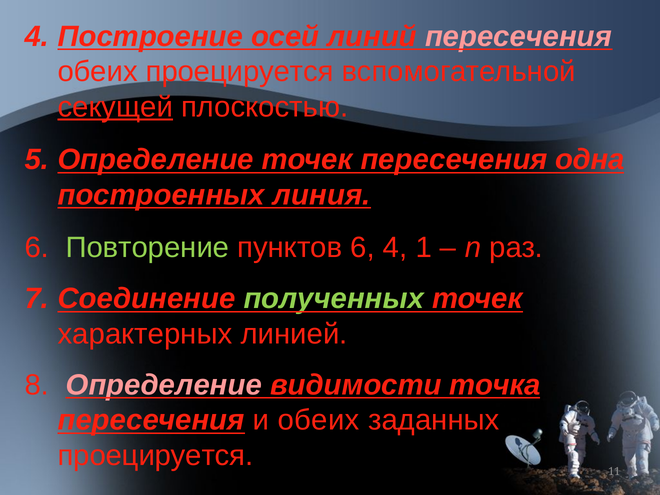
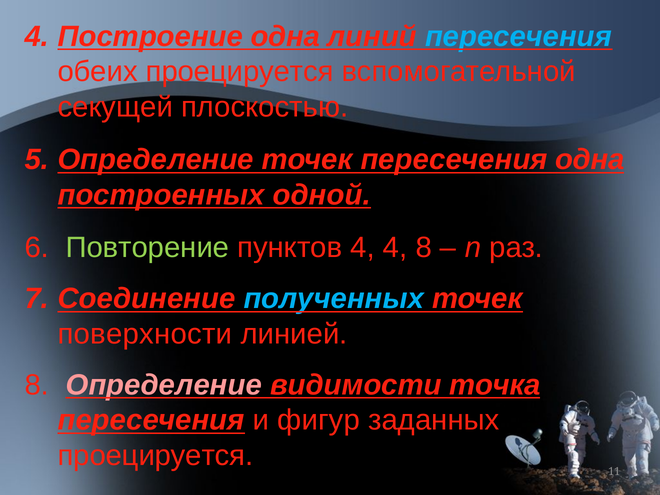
Построение осей: осей -> одна
пересечения at (519, 37) colour: pink -> light blue
секущей underline: present -> none
линия: линия -> одной
пунктов 6: 6 -> 4
4 1: 1 -> 8
полученных colour: light green -> light blue
характерных: характерных -> поверхности
и обеих: обеих -> фигур
